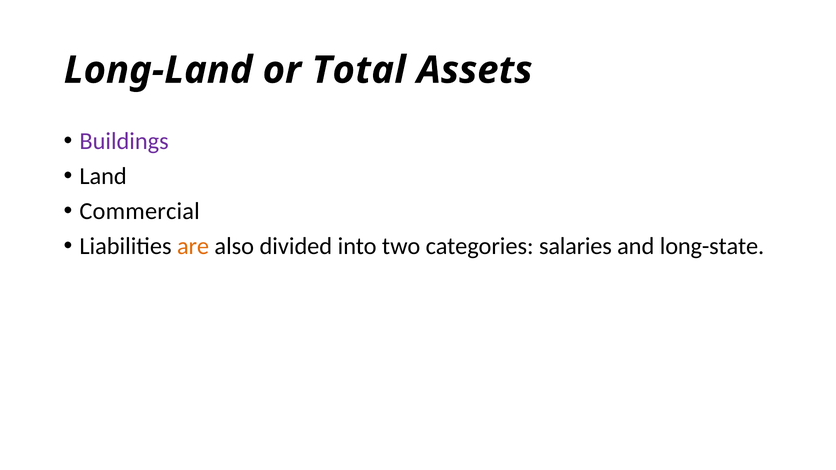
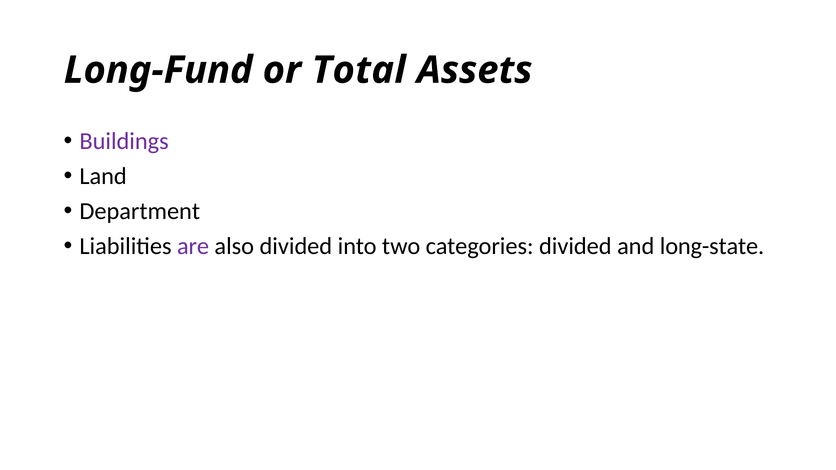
Long-Land: Long-Land -> Long-Fund
Commercial: Commercial -> Department
are colour: orange -> purple
categories salaries: salaries -> divided
